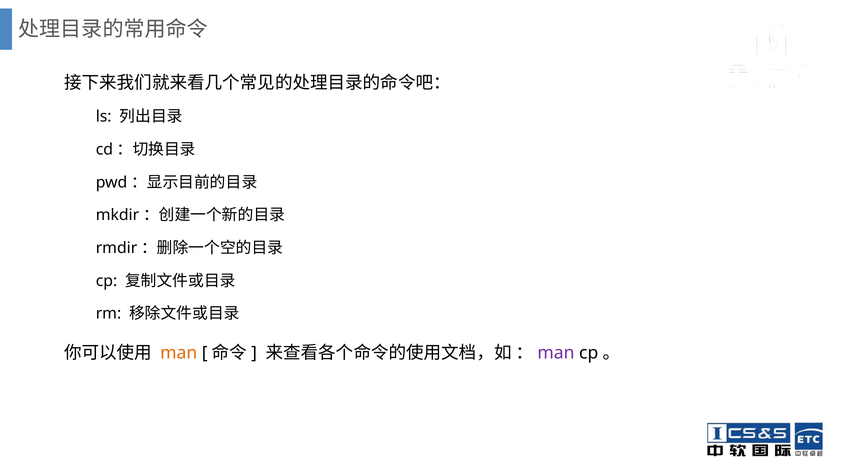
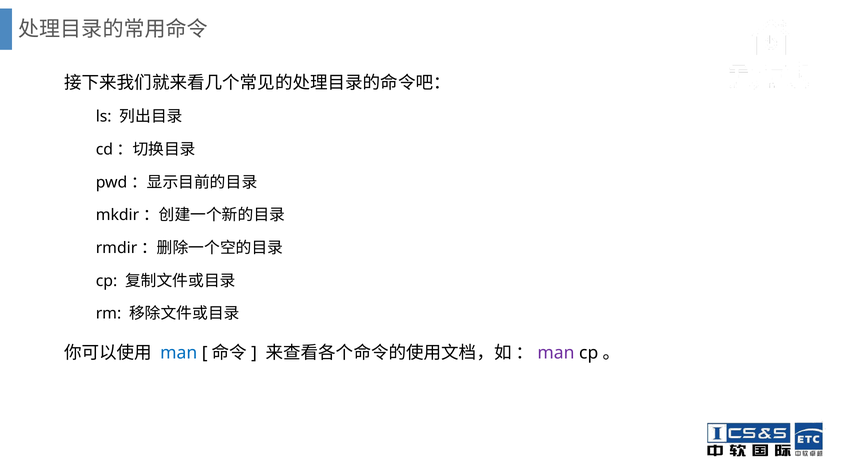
man at (179, 353) colour: orange -> blue
